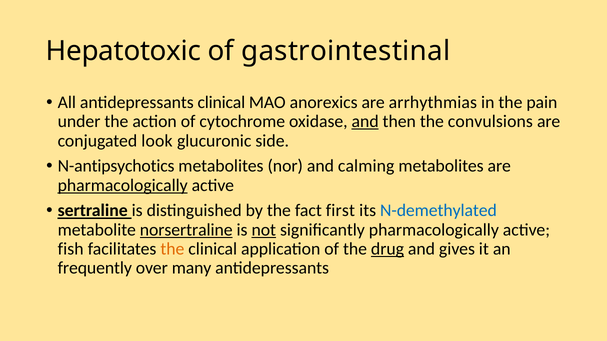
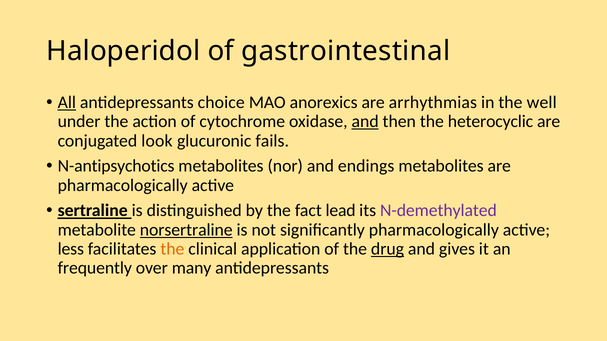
Hepatotoxic: Hepatotoxic -> Haloperidol
All underline: none -> present
antidepressants clinical: clinical -> choice
pain: pain -> well
convulsions: convulsions -> heterocyclic
side: side -> fails
calming: calming -> endings
pharmacologically at (123, 185) underline: present -> none
first: first -> lead
N-demethylated colour: blue -> purple
not underline: present -> none
fish: fish -> less
